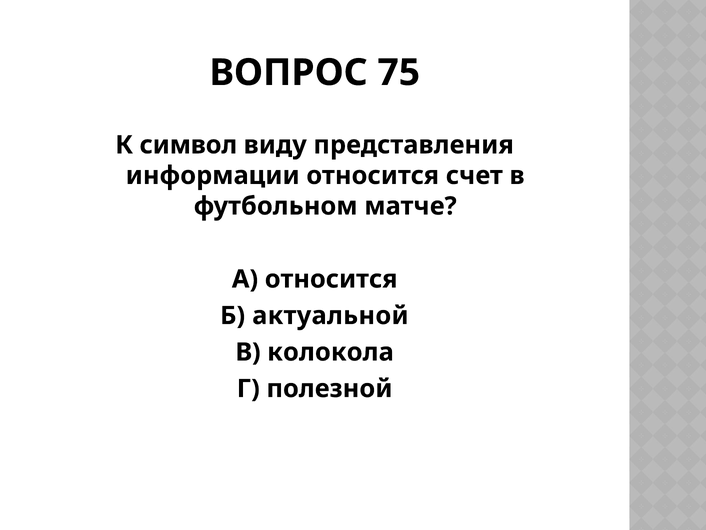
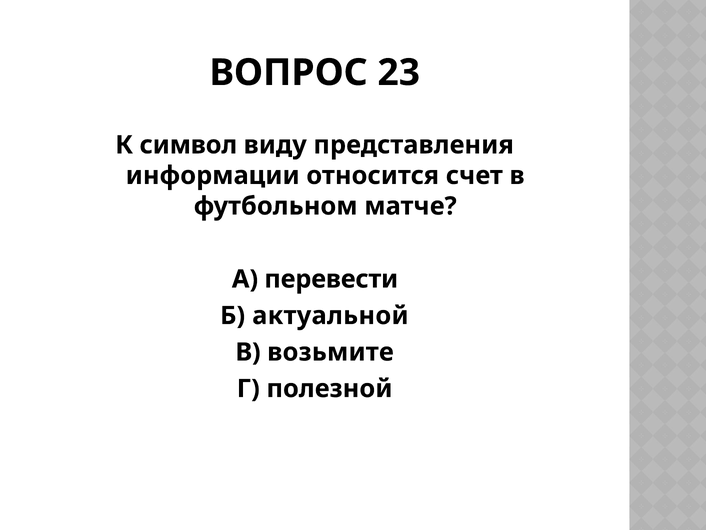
75: 75 -> 23
А относится: относится -> перевести
колокола: колокола -> возьмите
